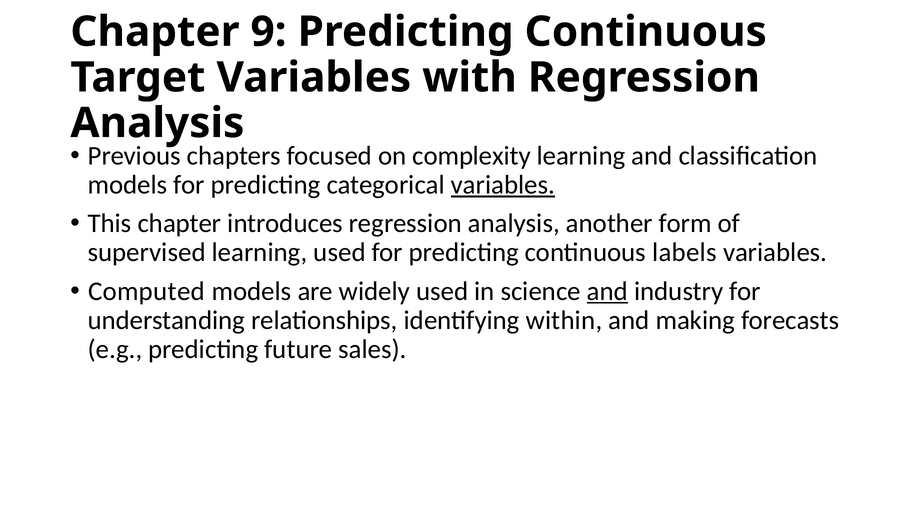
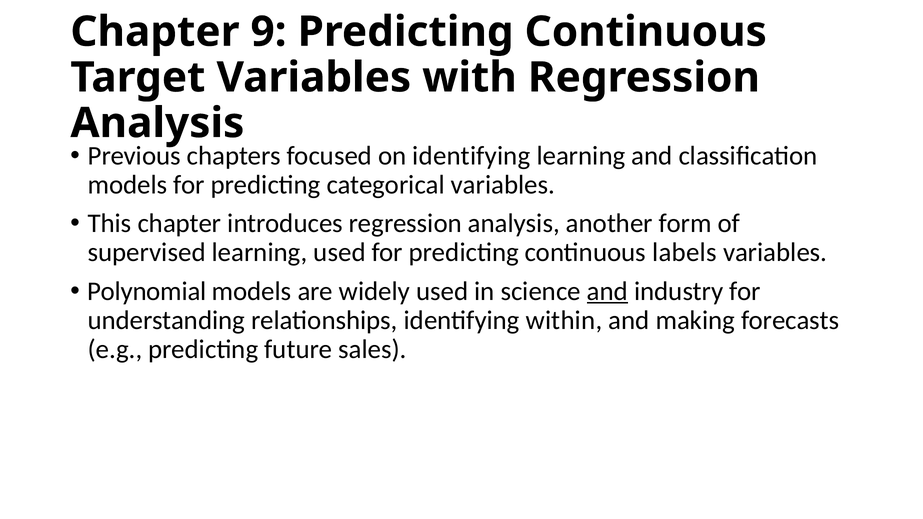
on complexity: complexity -> identifying
variables at (503, 185) underline: present -> none
Computed: Computed -> Polynomial
